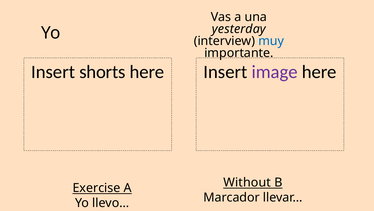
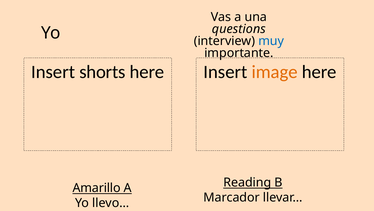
yesterday: yesterday -> questions
image colour: purple -> orange
Without: Without -> Reading
Exercise: Exercise -> Amarillo
